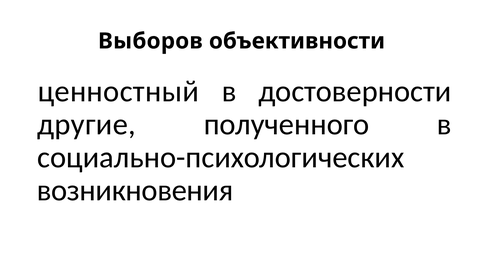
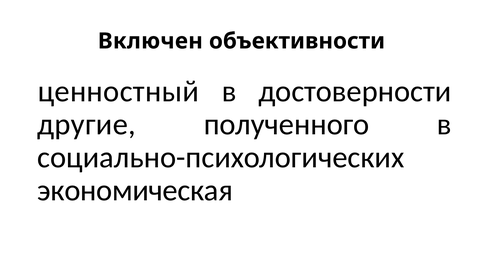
Выборов: Выборов -> Включен
возникновения: возникновения -> экономическая
